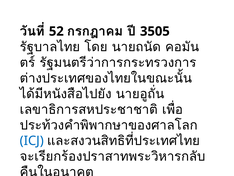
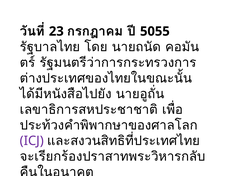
52: 52 -> 23
3505: 3505 -> 5055
ICJ colour: blue -> purple
